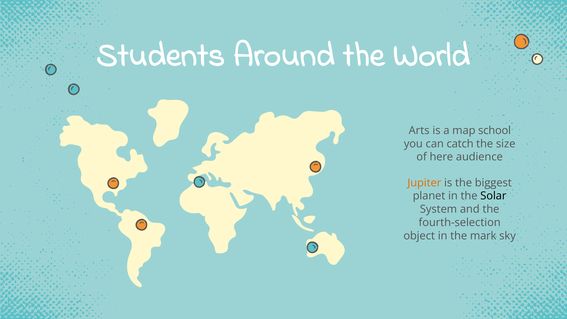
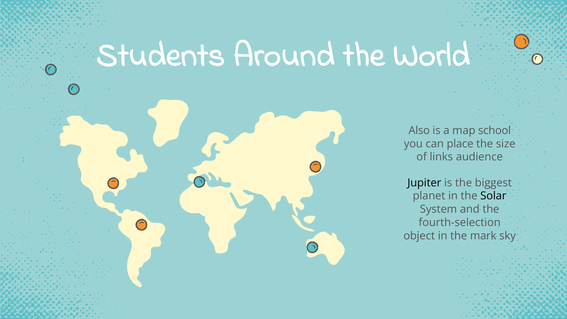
Arts: Arts -> Also
catch: catch -> place
here: here -> links
Jupiter colour: orange -> black
